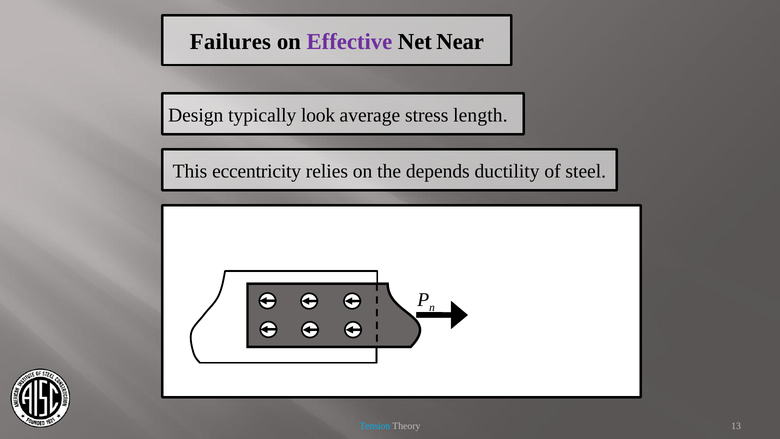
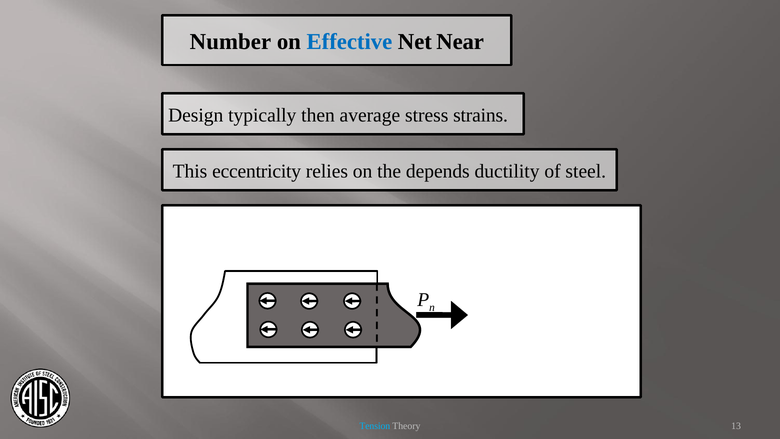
Failures: Failures -> Number
Effective colour: purple -> blue
look: look -> then
length: length -> strains
